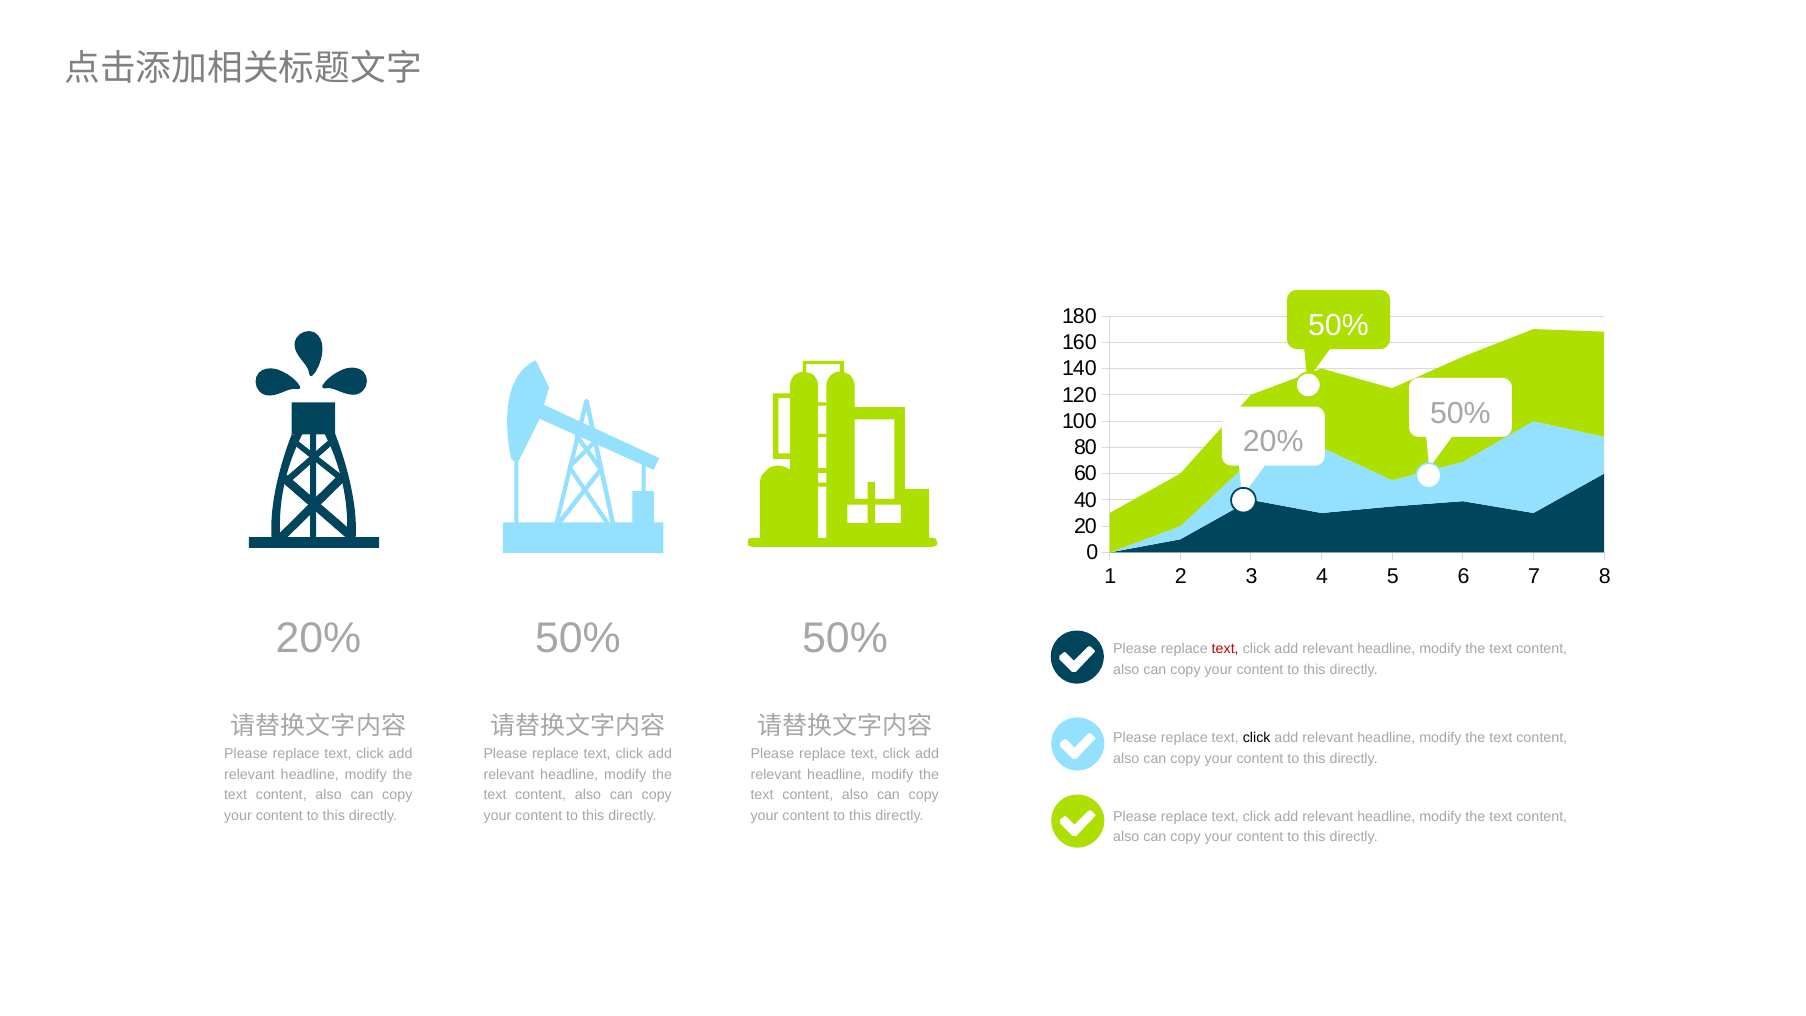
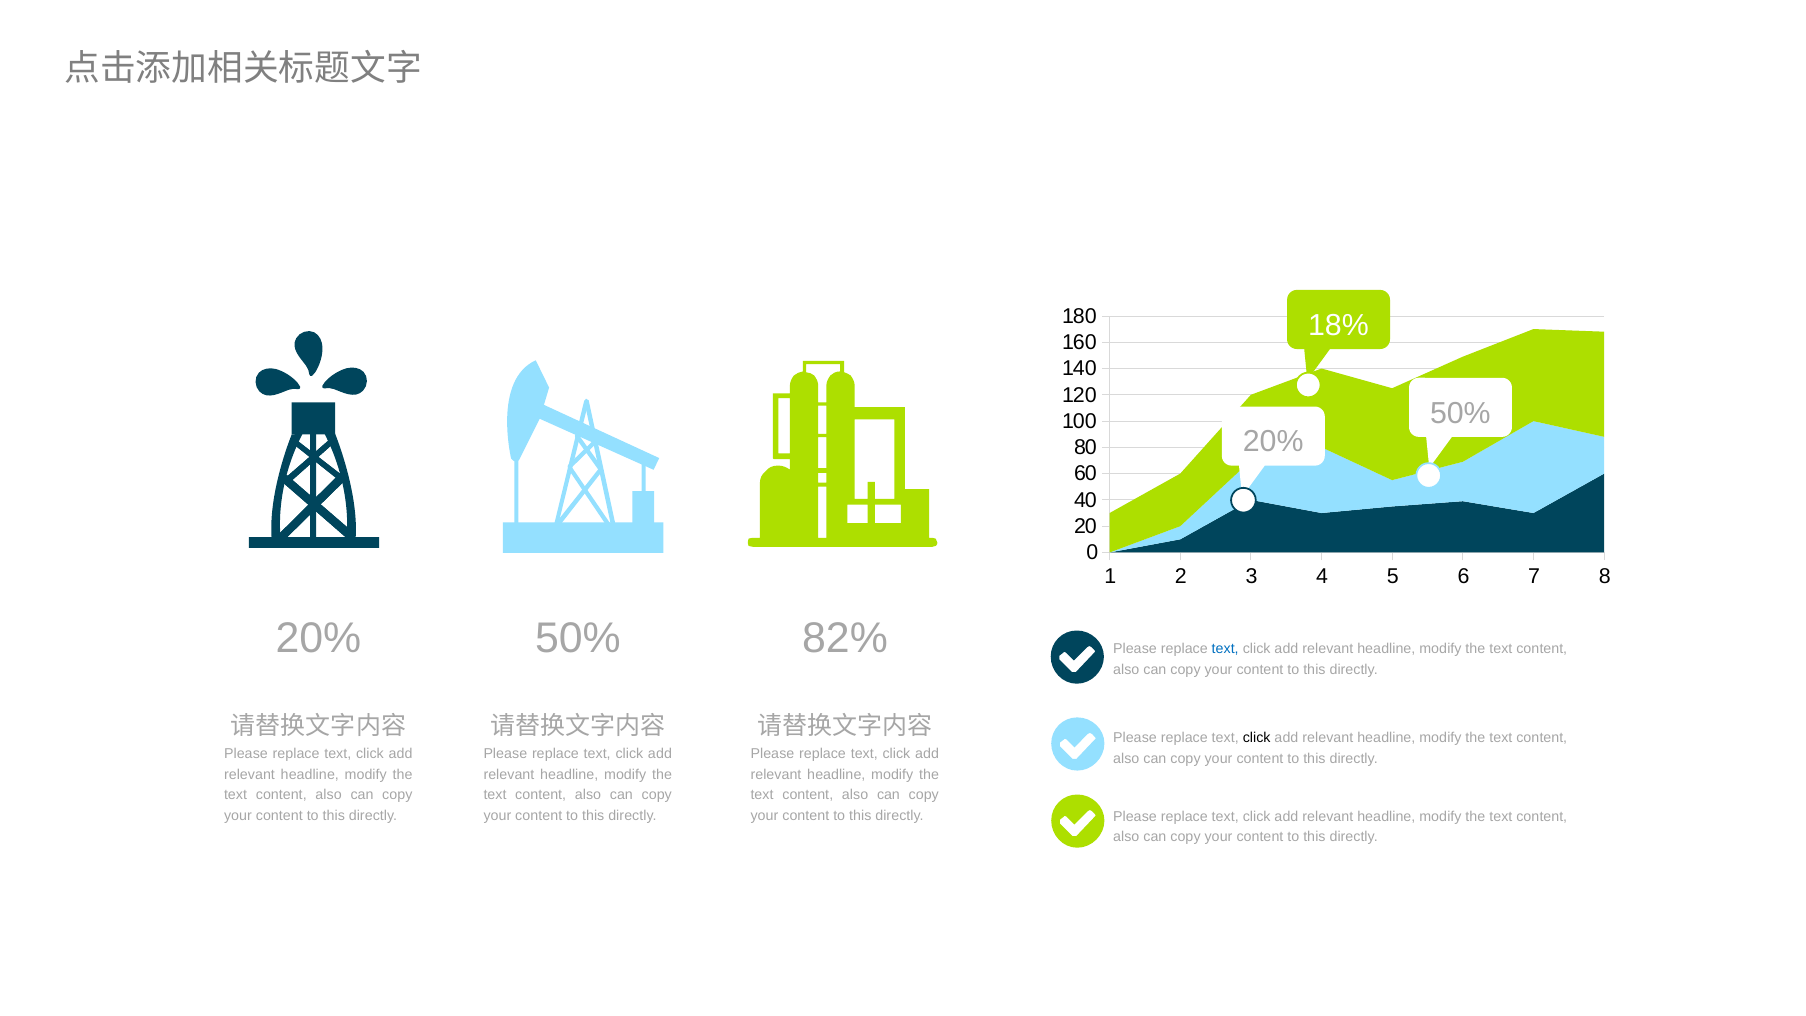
50% at (1338, 325): 50% -> 18%
50% at (845, 638): 50% -> 82%
text at (1225, 649) colour: red -> blue
